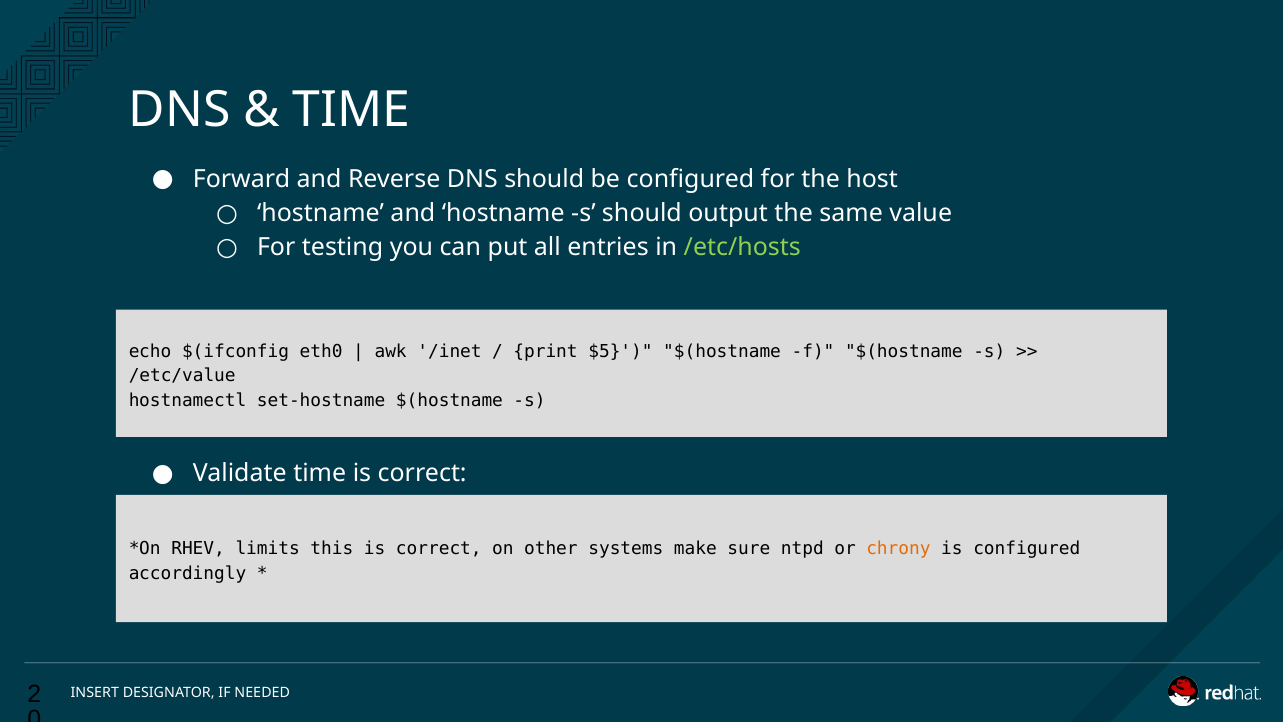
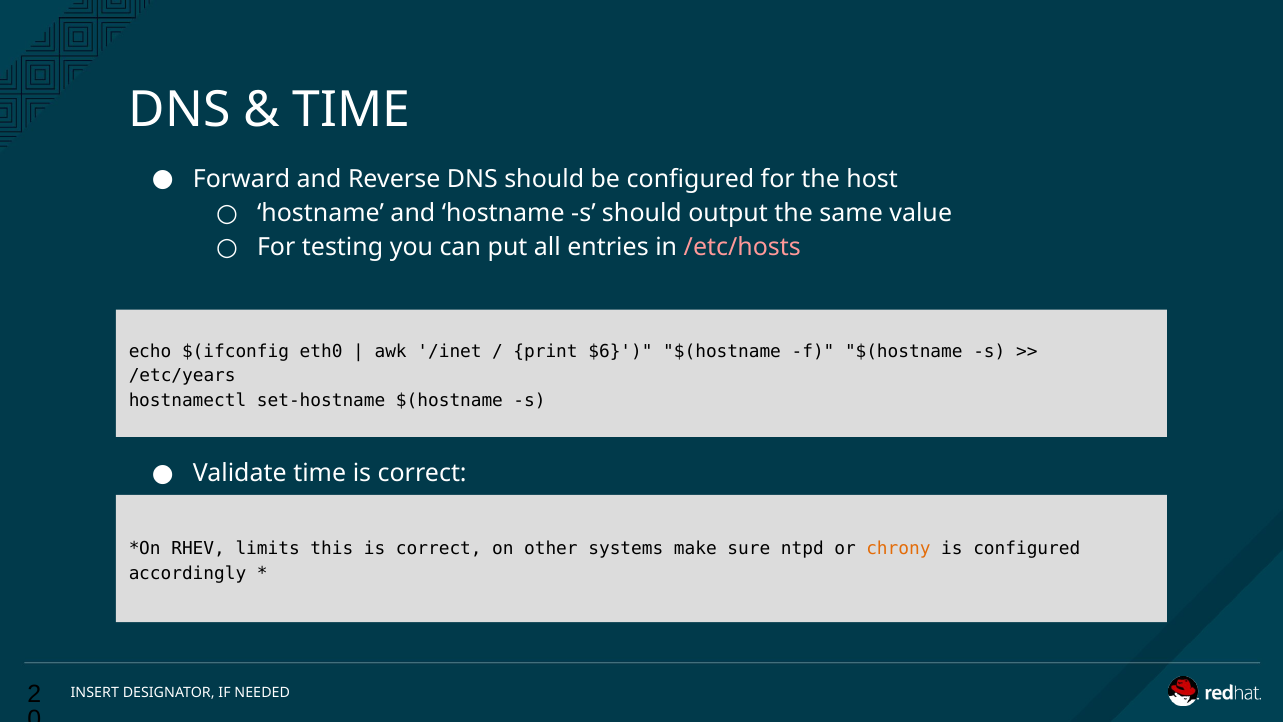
/etc/hosts colour: light green -> pink
$5: $5 -> $6
/etc/value: /etc/value -> /etc/years
